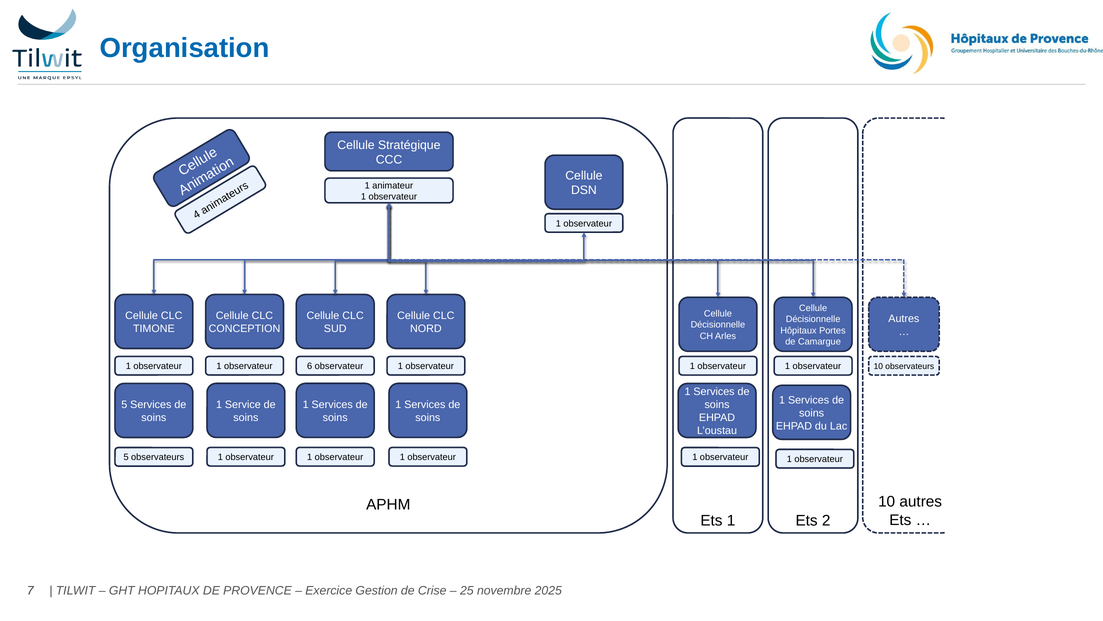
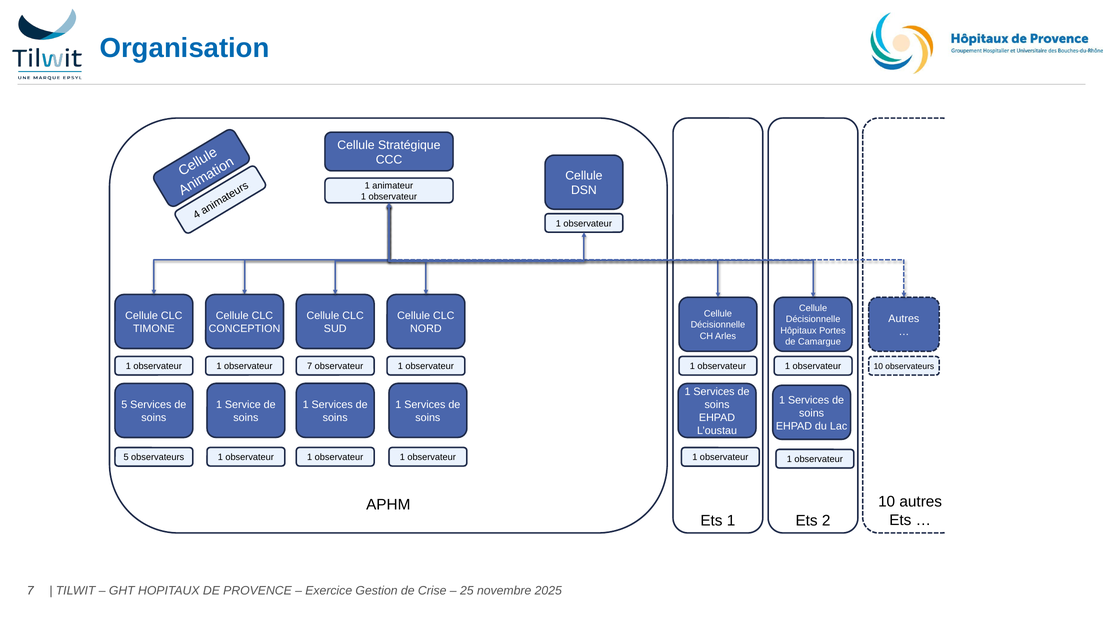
observateur 6: 6 -> 7
